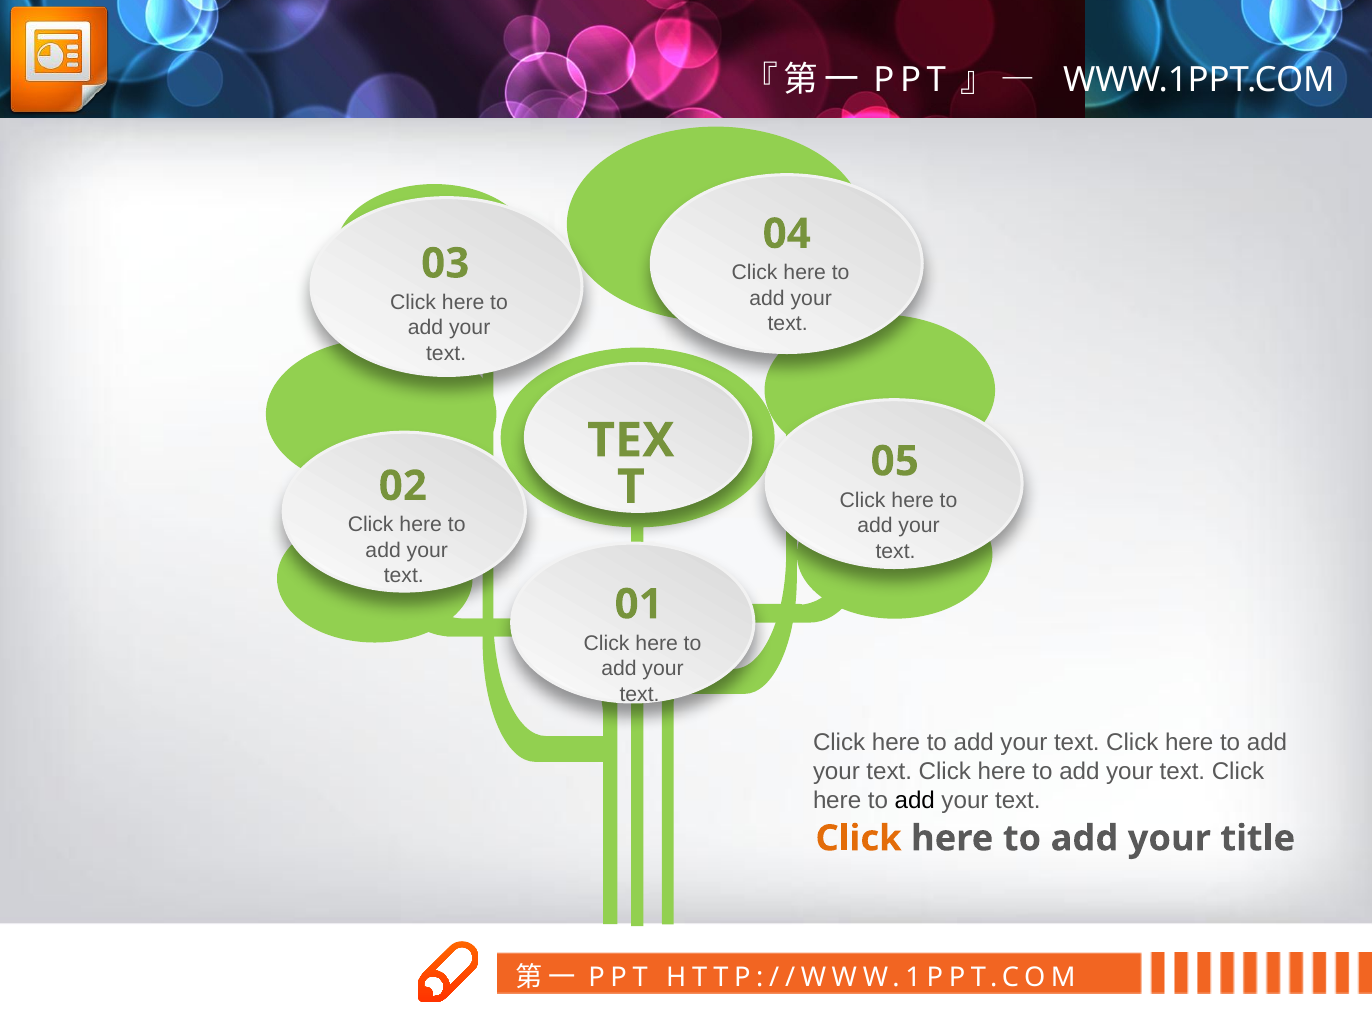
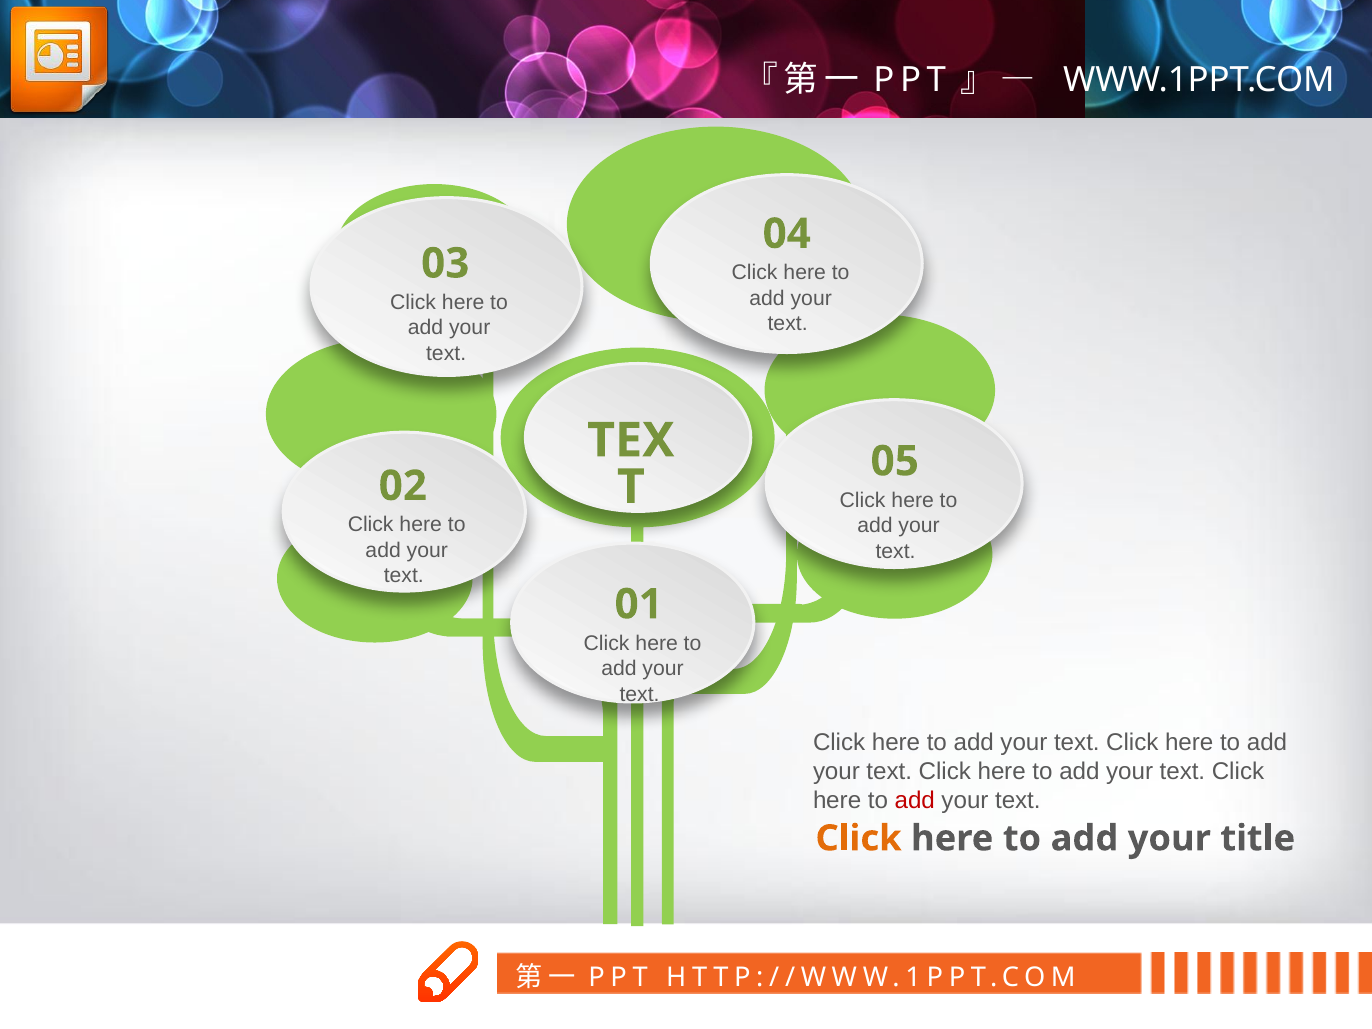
add at (915, 801) colour: black -> red
